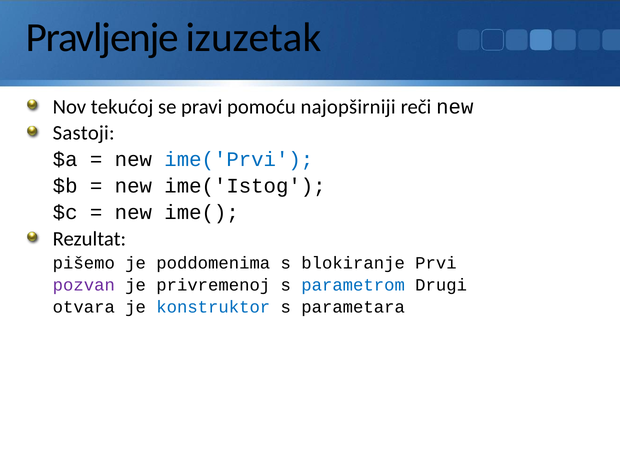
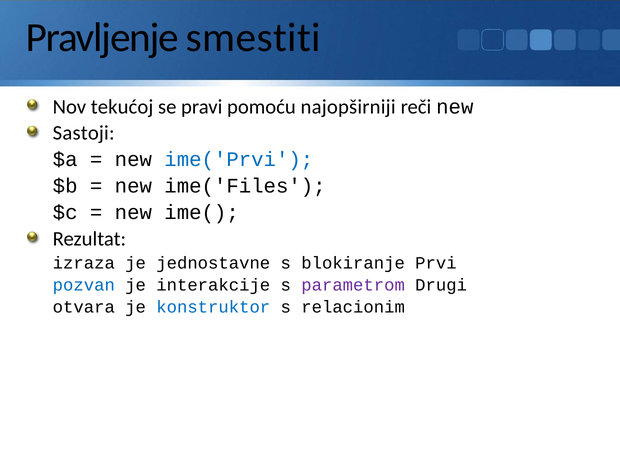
izuzetak: izuzetak -> smestiti
ime('Istog: ime('Istog -> ime('Files
pišemo: pišemo -> izraza
poddomenima: poddomenima -> jednostavne
pozvan colour: purple -> blue
privremenoj: privremenoj -> interakcije
parametrom colour: blue -> purple
parametara: parametara -> relacionim
